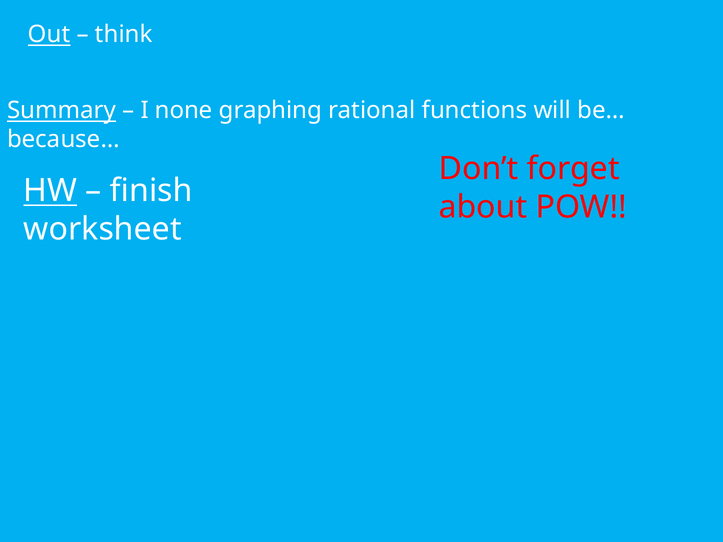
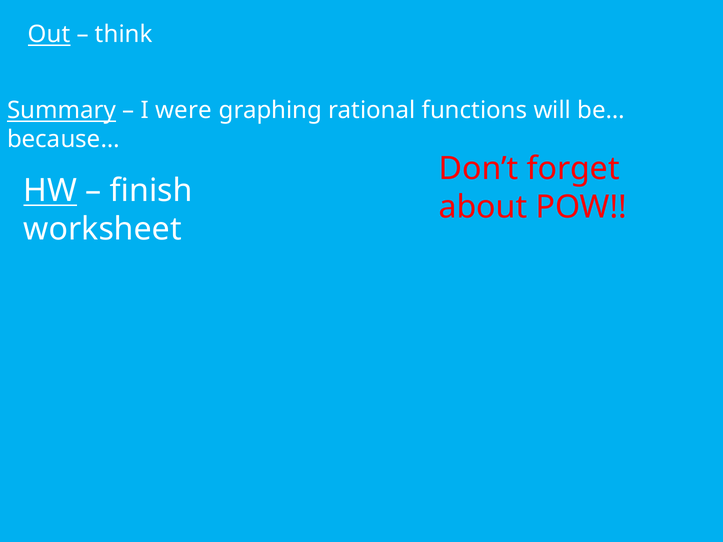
none: none -> were
